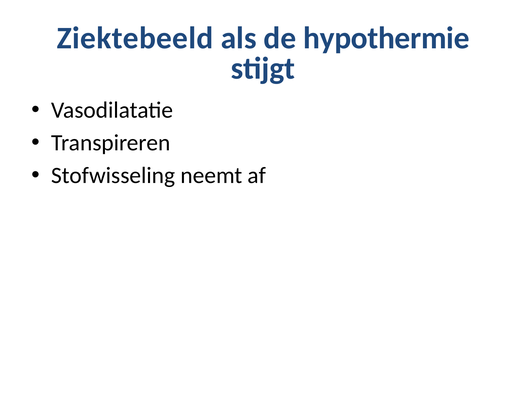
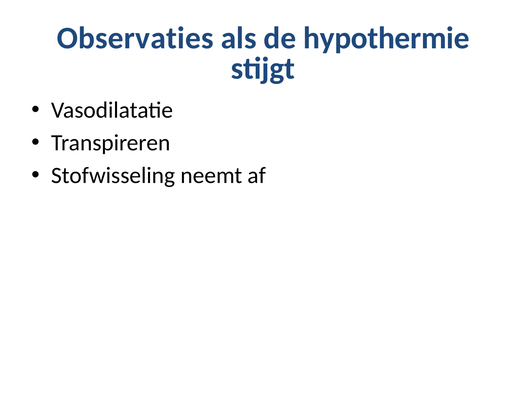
Ziektebeeld: Ziektebeeld -> Observaties
